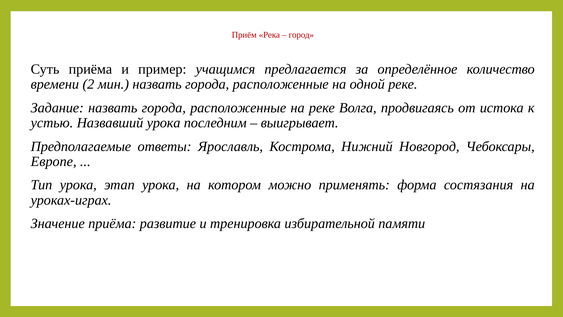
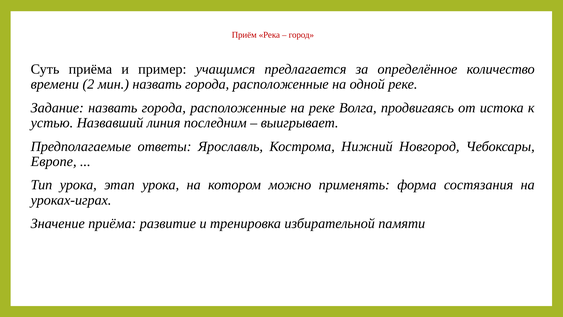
Назвавший урока: урока -> линия
